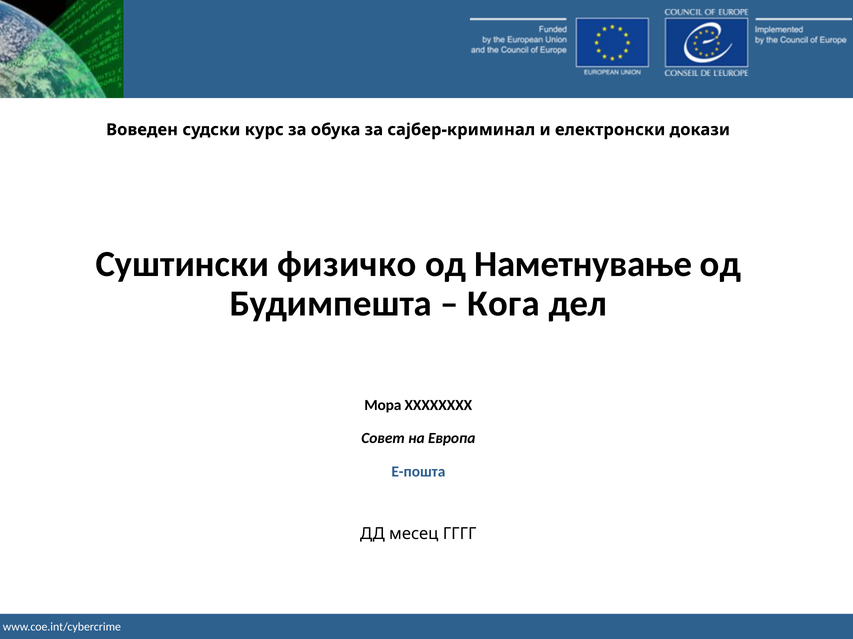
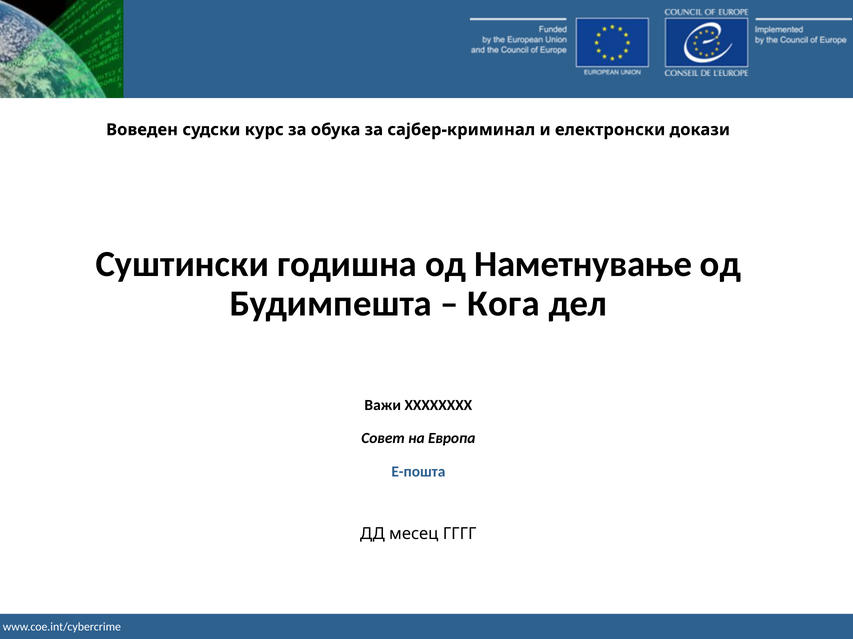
физичко: физичко -> годишна
Мора: Мора -> Важи
